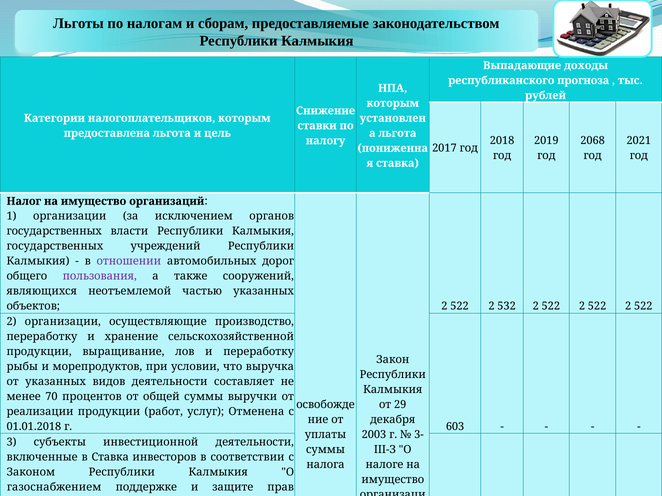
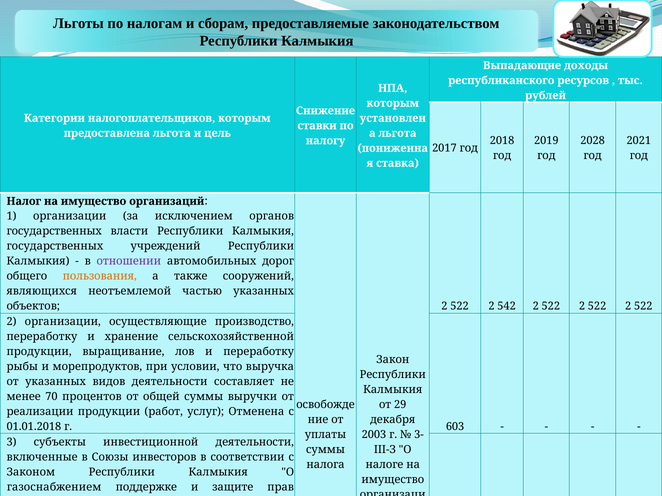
прогноза: прогноза -> ресурсов
2068: 2068 -> 2028
пользования colour: purple -> orange
532: 532 -> 542
в Ставка: Ставка -> Союзы
